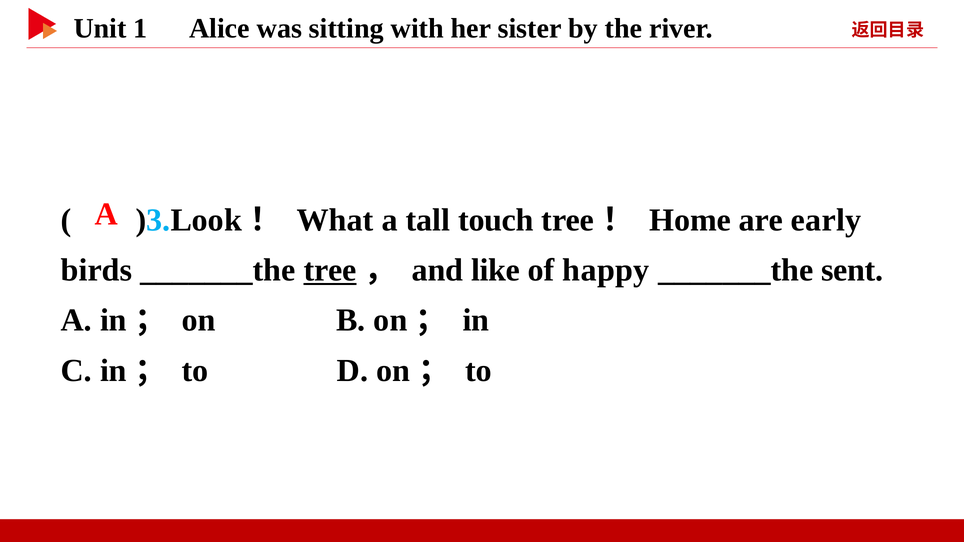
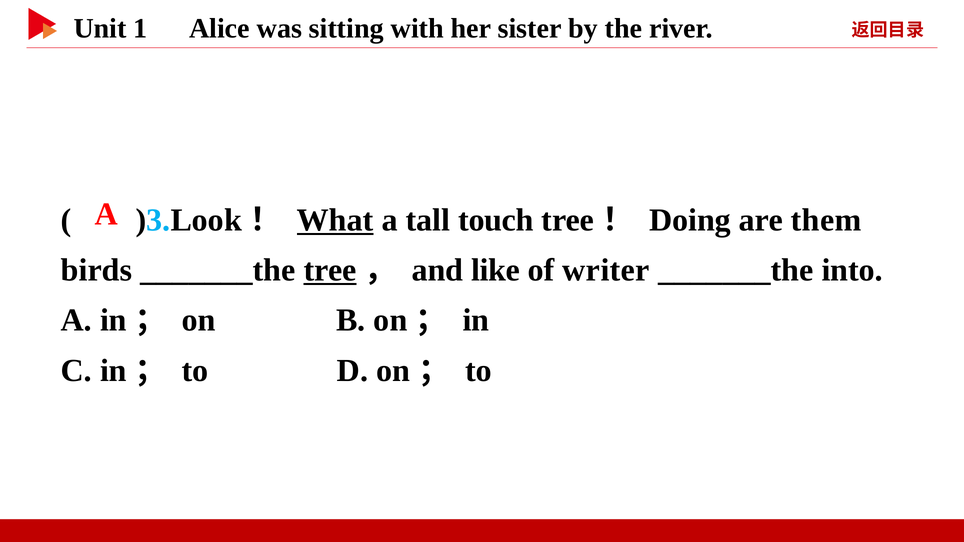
What underline: none -> present
Home: Home -> Doing
early: early -> them
happy: happy -> writer
sent: sent -> into
